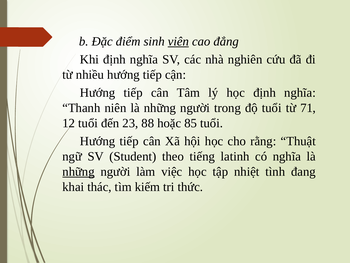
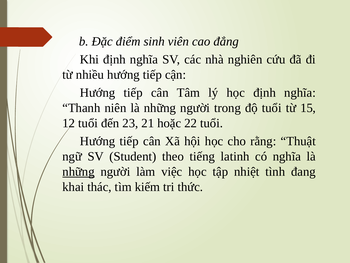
viên underline: present -> none
71: 71 -> 15
88: 88 -> 21
85: 85 -> 22
